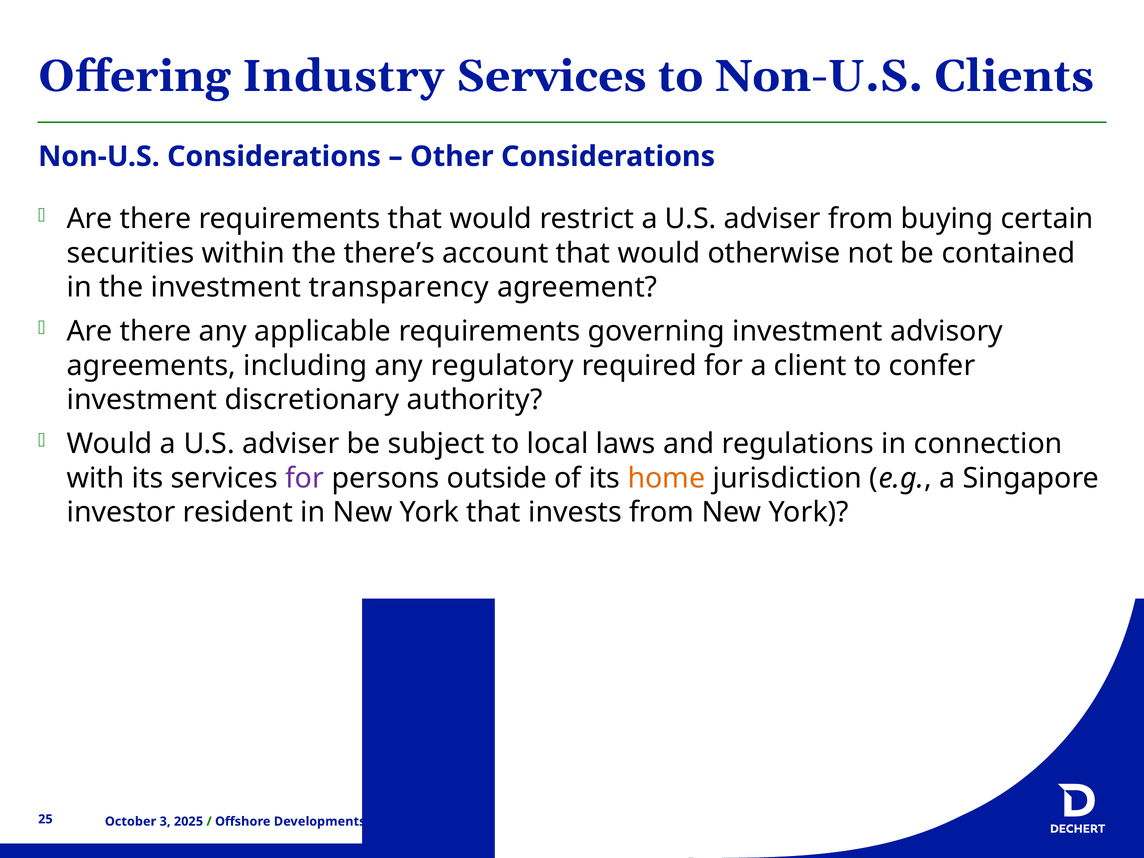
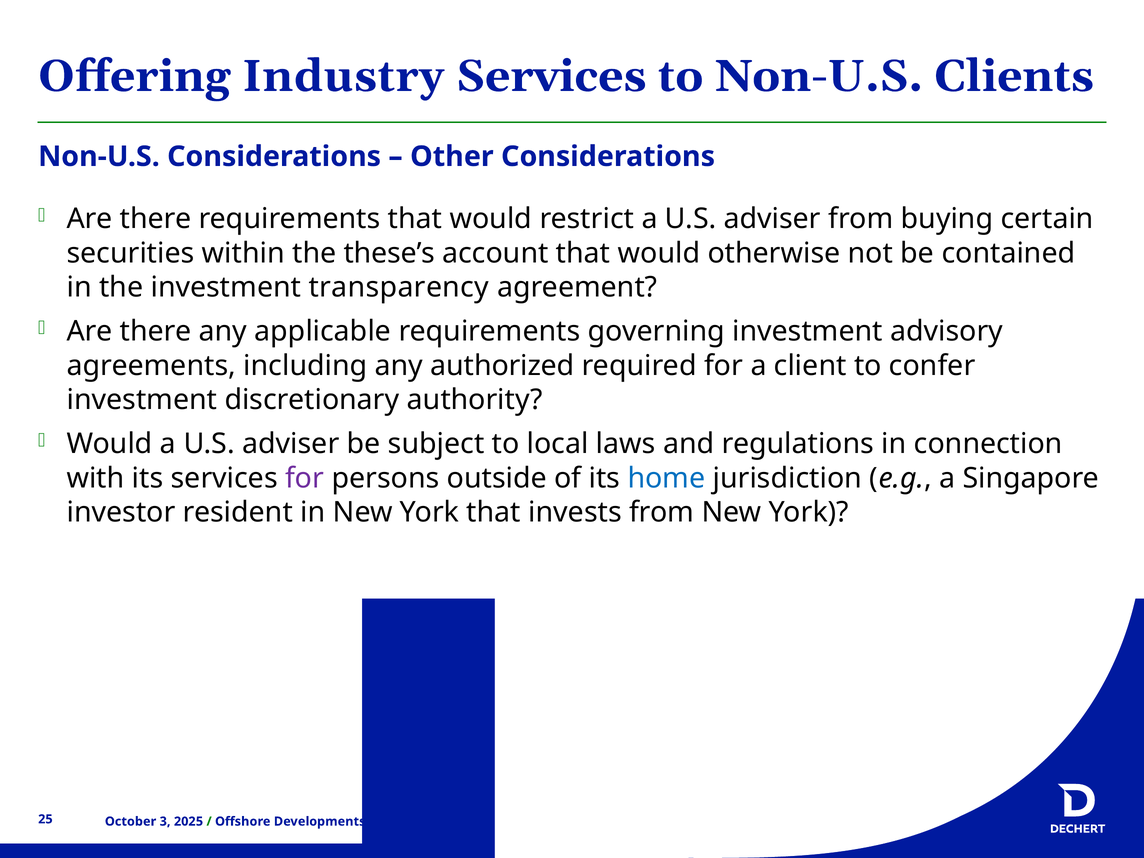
there’s: there’s -> these’s
regulatory: regulatory -> authorized
home colour: orange -> blue
